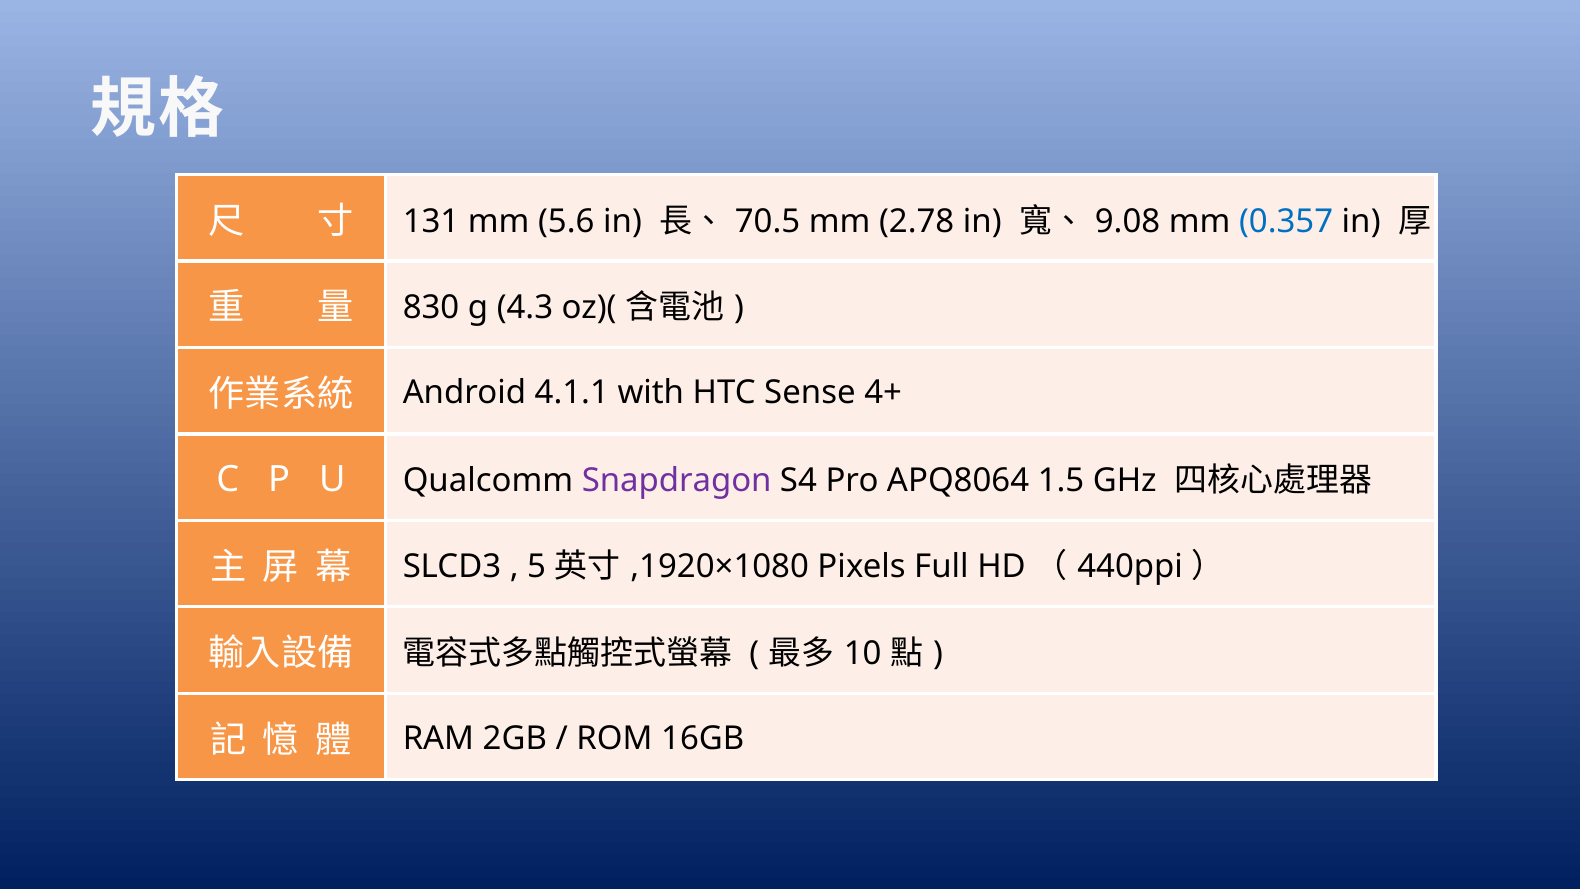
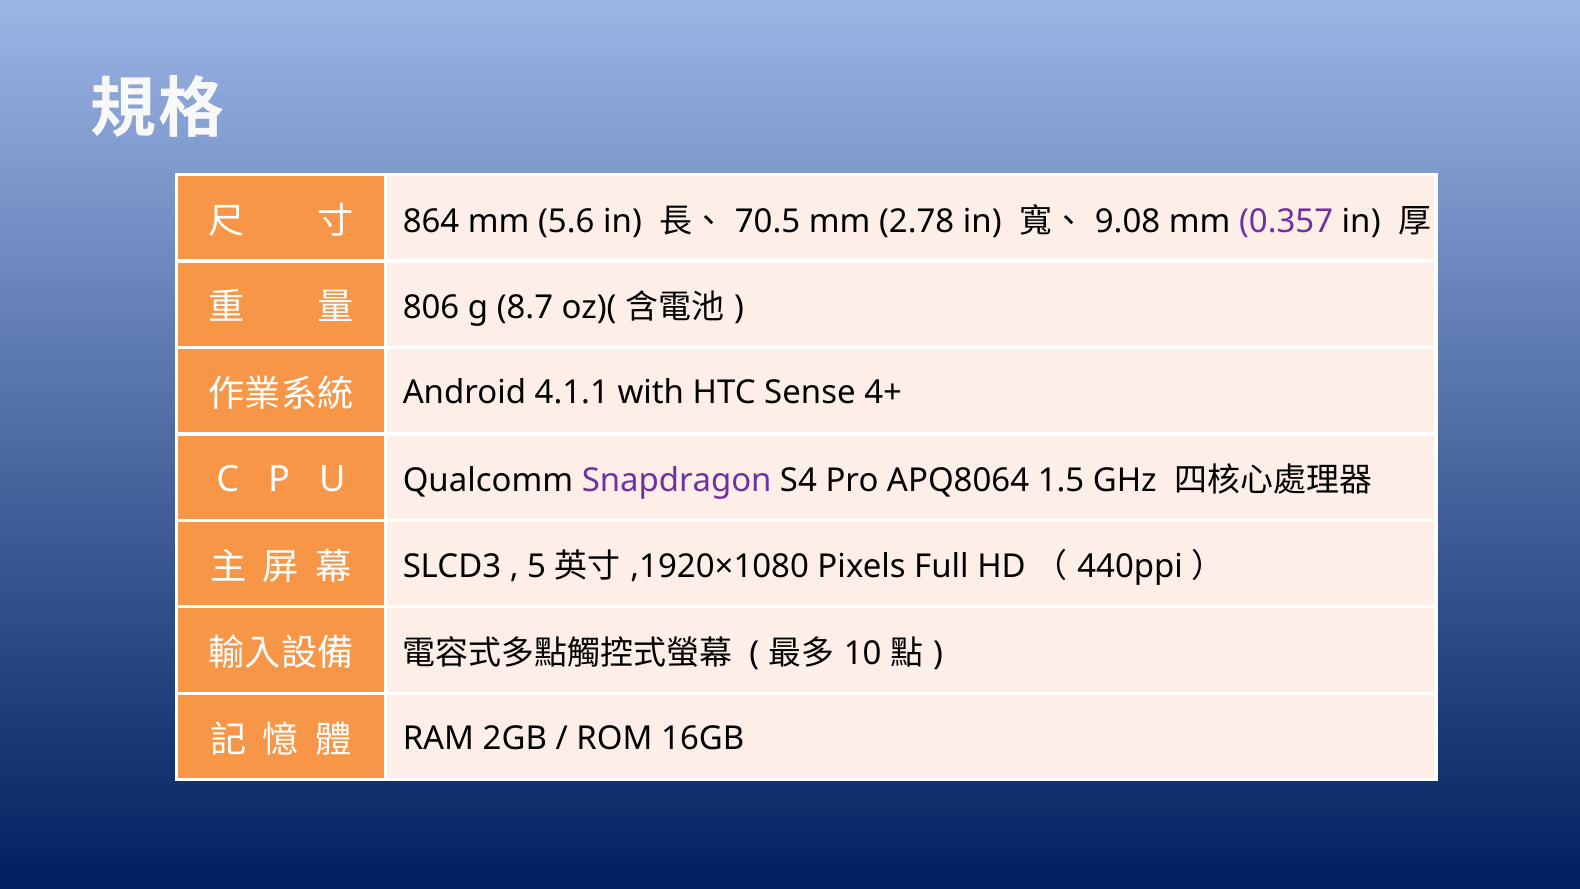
131: 131 -> 864
0.357 colour: blue -> purple
830: 830 -> 806
4.3: 4.3 -> 8.7
